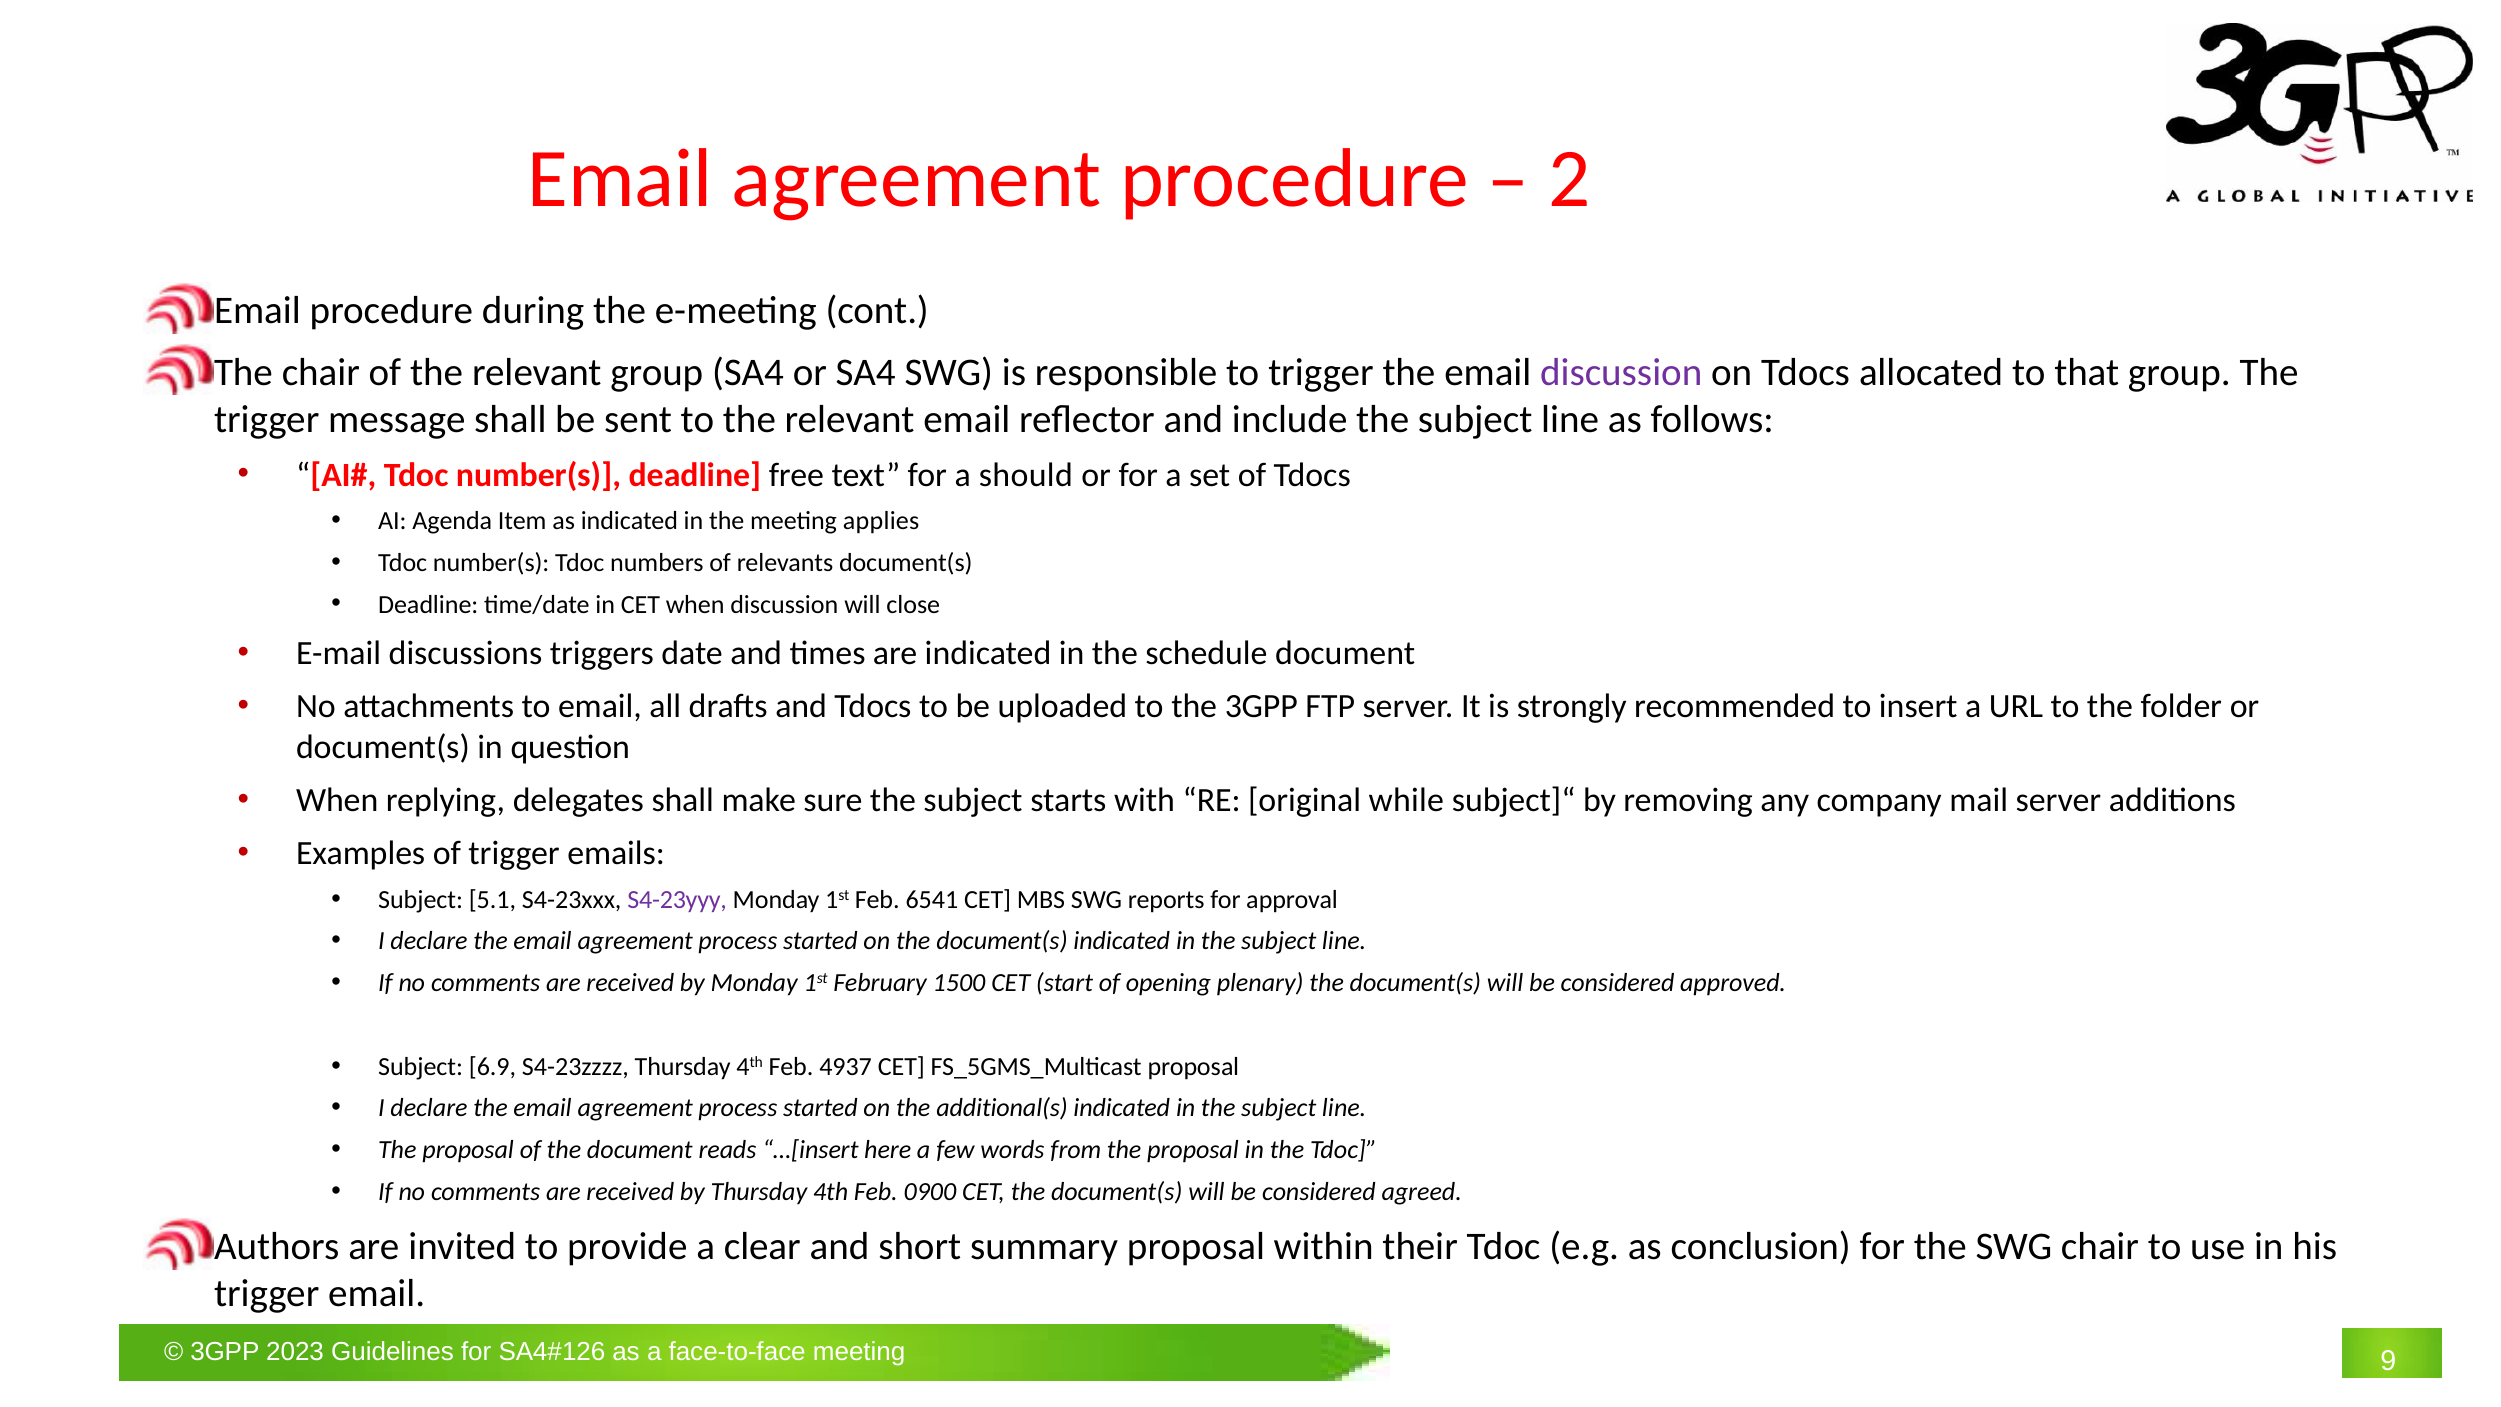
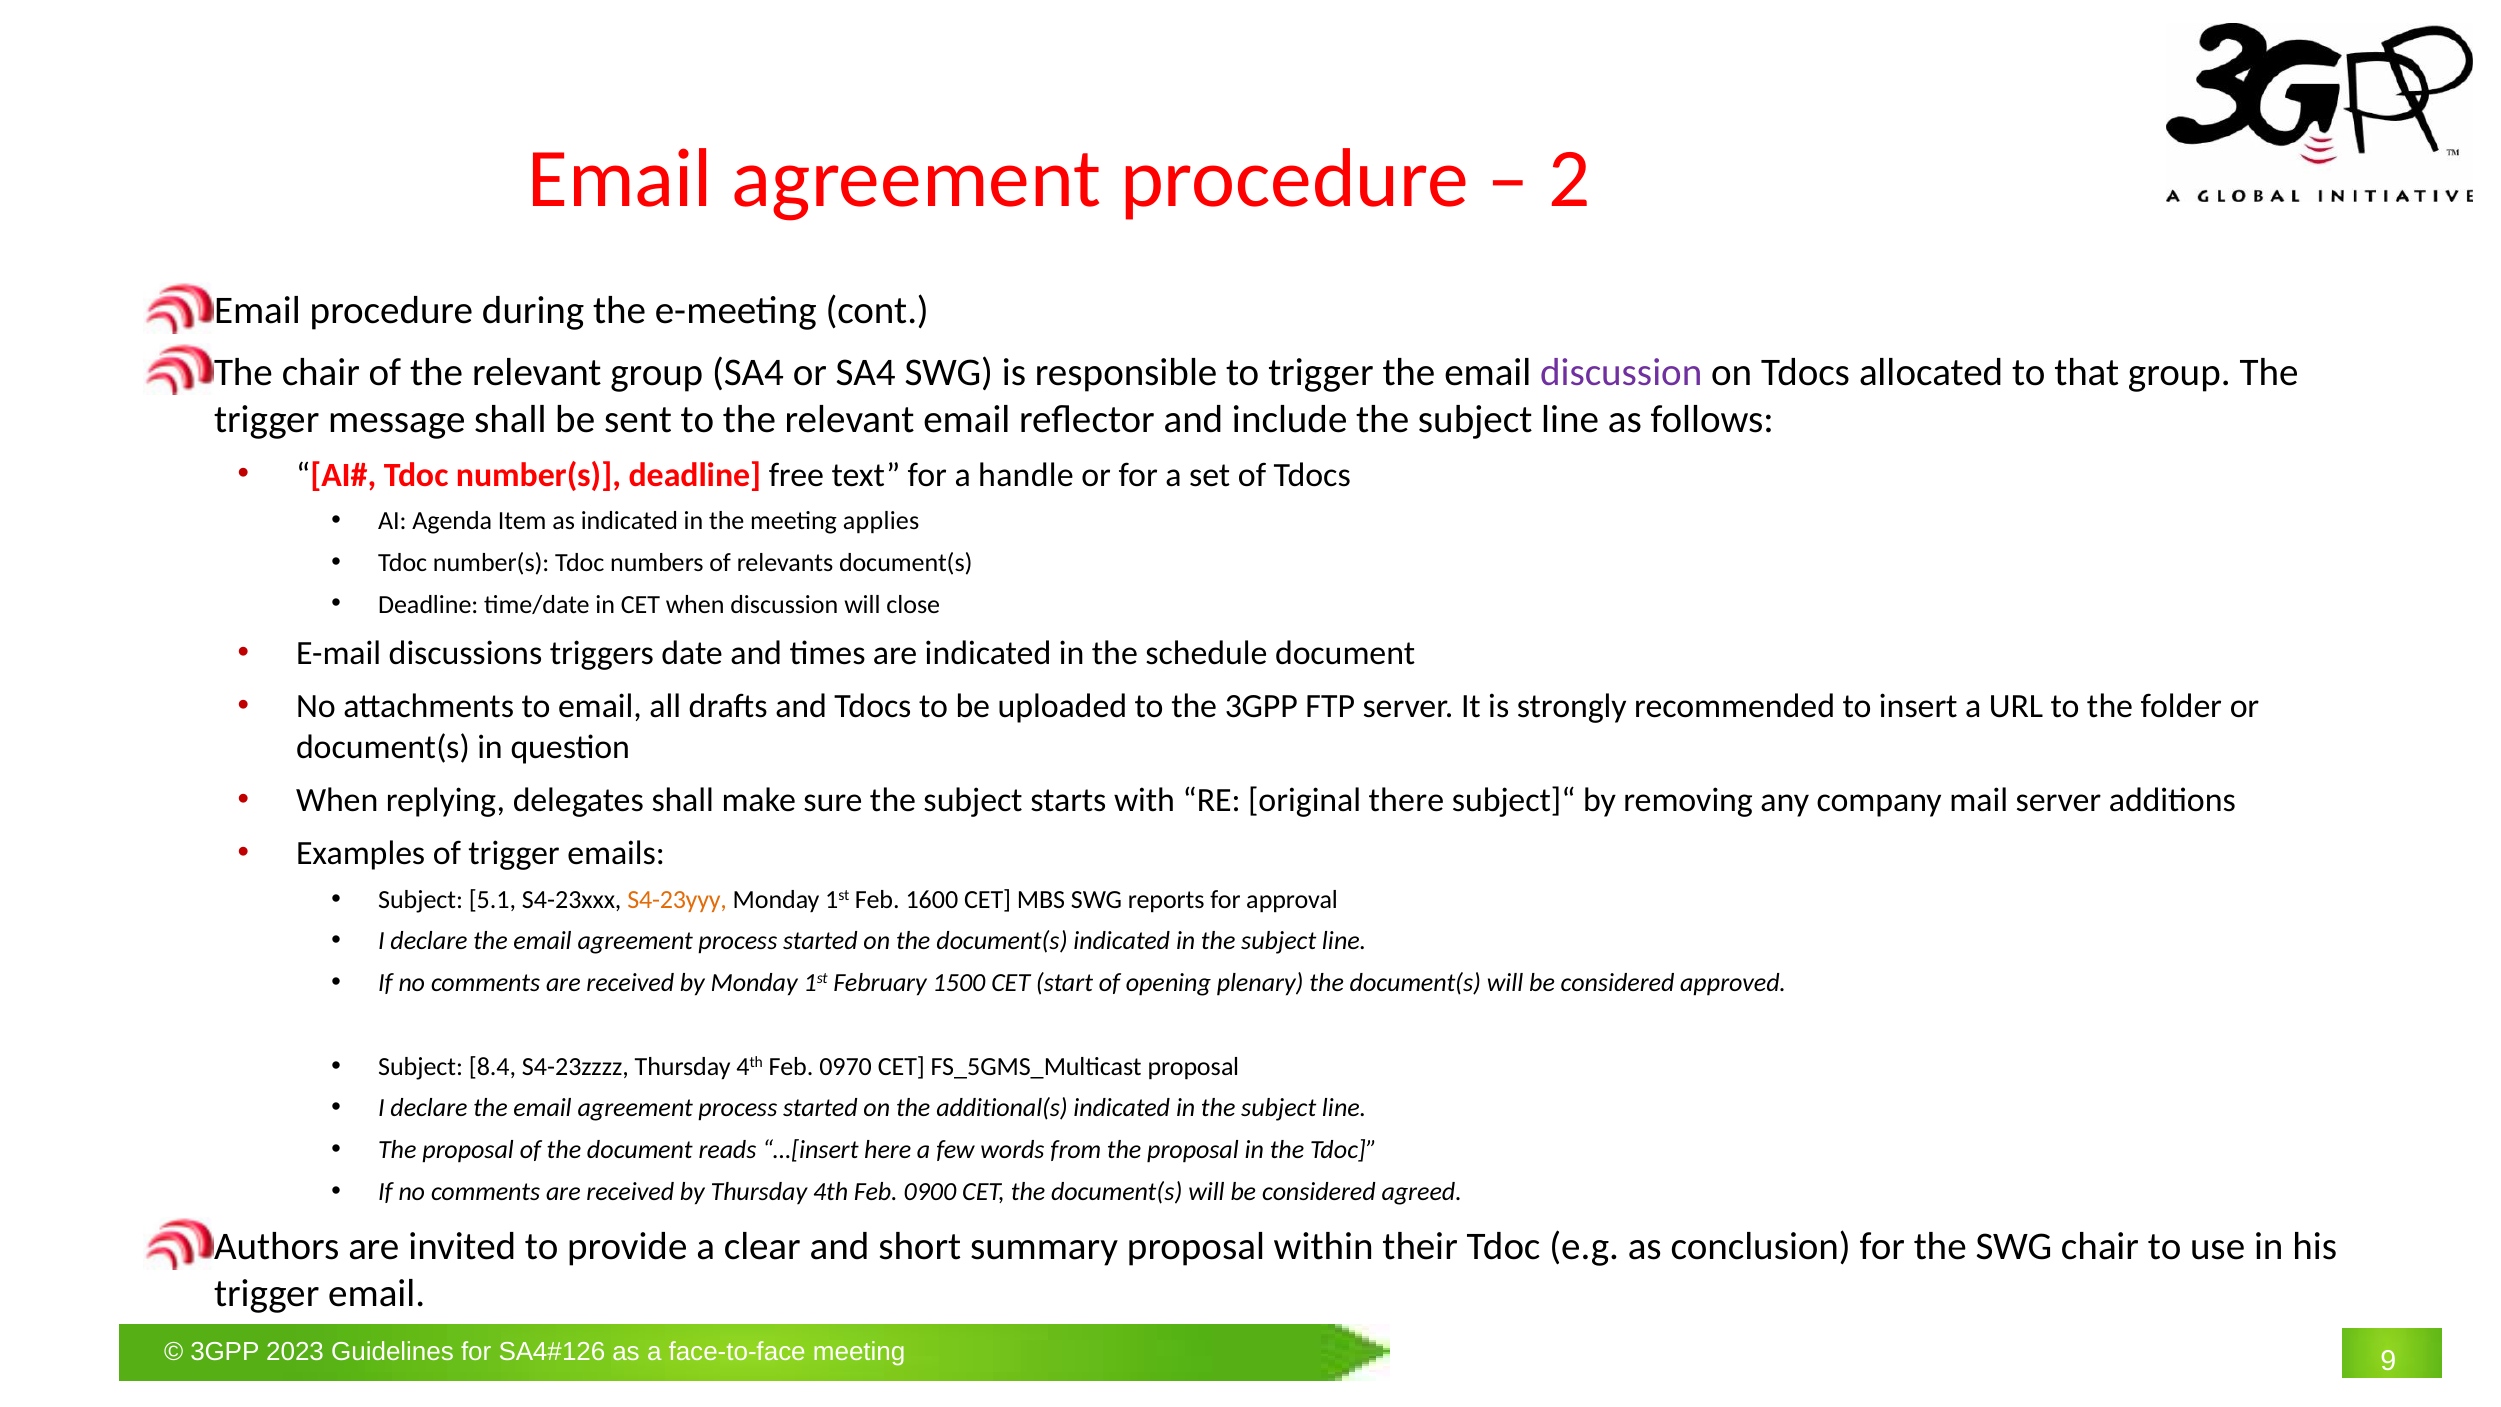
should: should -> handle
while: while -> there
S4-23yyy colour: purple -> orange
6541: 6541 -> 1600
6.9: 6.9 -> 8.4
4937: 4937 -> 0970
